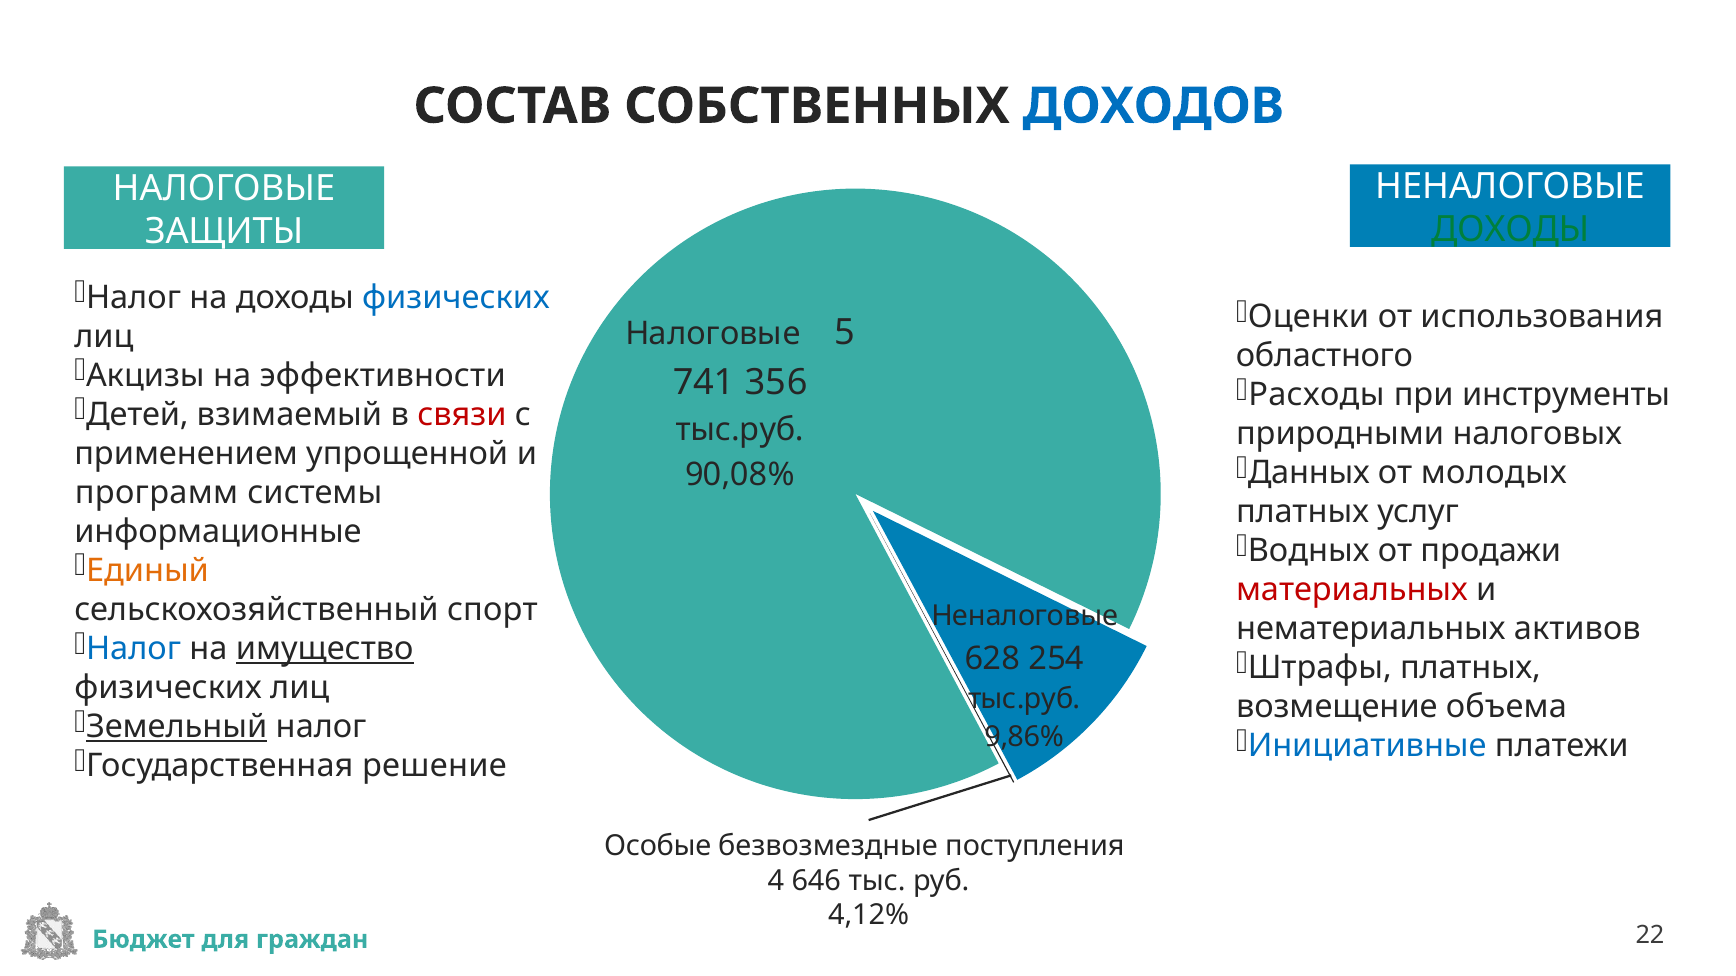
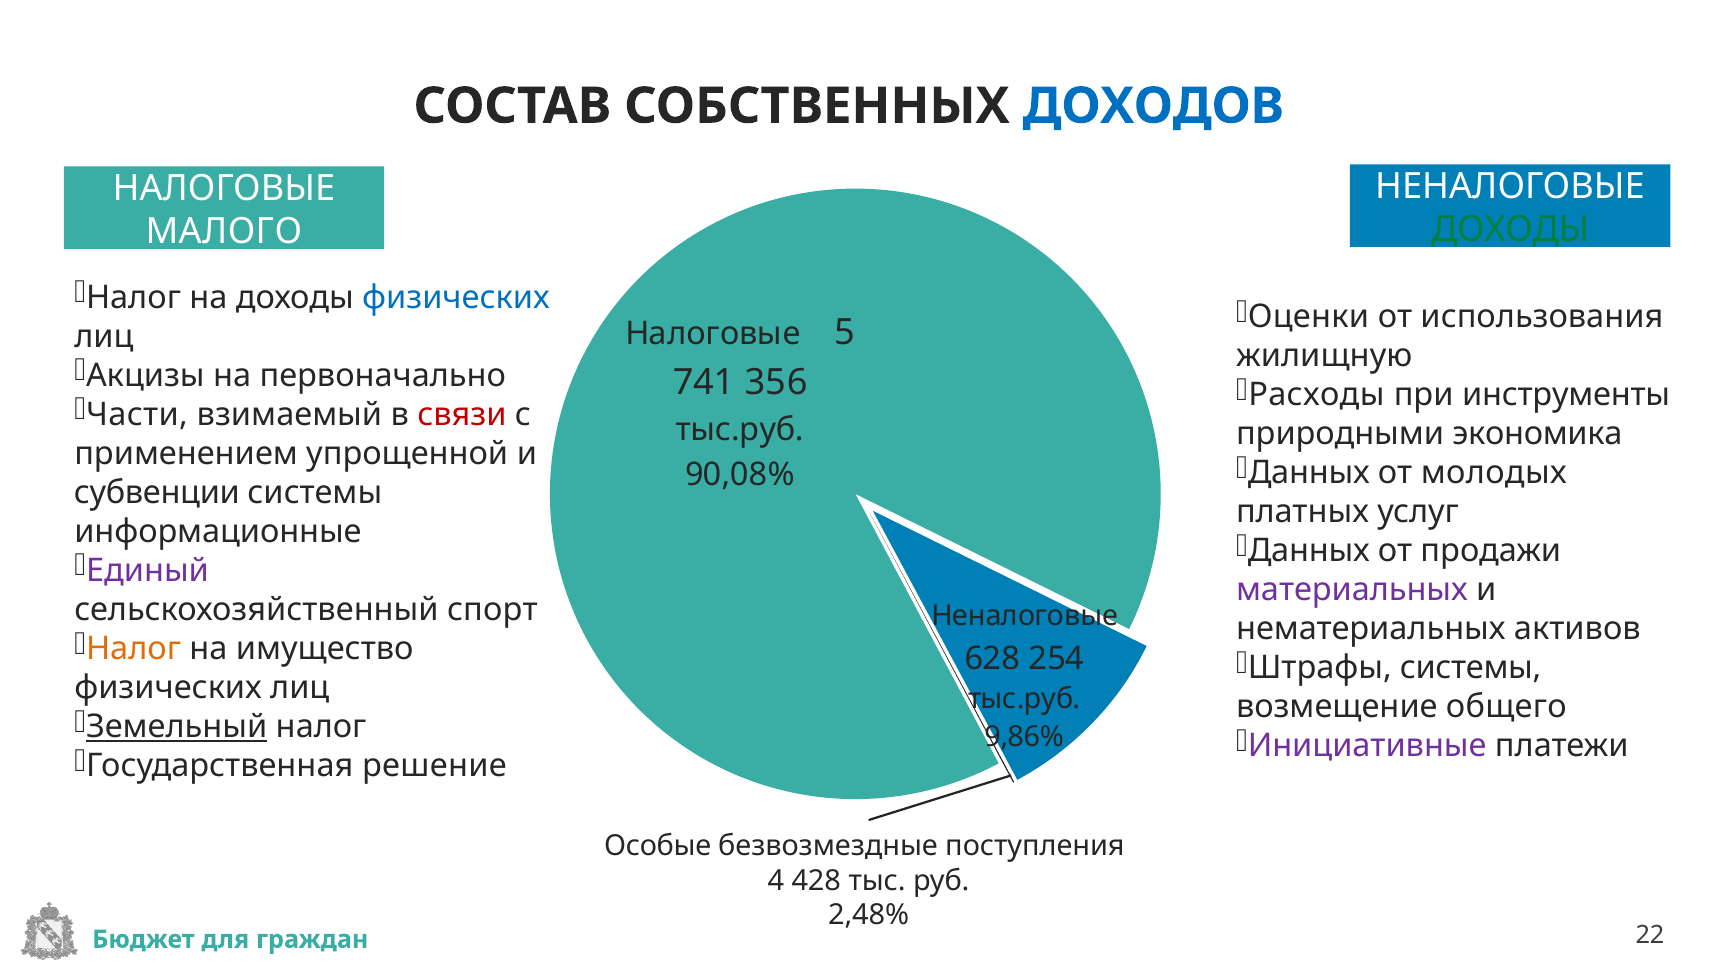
ЗАЩИТЫ: ЗАЩИТЫ -> МАЛОГО
областного: областного -> жилищную
эффективности: эффективности -> первоначально
Детей: Детей -> Части
налоговых: налоговых -> экономика
программ: программ -> субвенции
Водных at (1309, 551): Водных -> Данных
Единый colour: orange -> purple
материальных colour: red -> purple
Налог at (134, 649) colour: blue -> orange
имущество underline: present -> none
Штрафы платных: платных -> системы
объема: объема -> общего
Инициативные colour: blue -> purple
646: 646 -> 428
4,12%: 4,12% -> 2,48%
